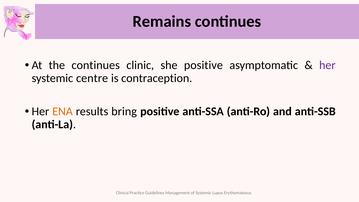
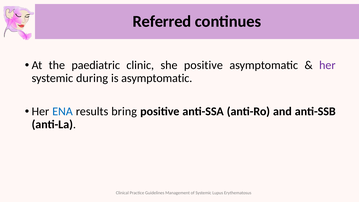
Remains: Remains -> Referred
the continues: continues -> paediatric
centre: centre -> during
is contraception: contraception -> asymptomatic
ENA colour: orange -> blue
